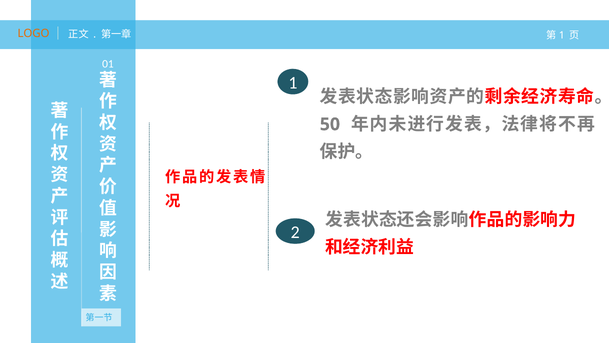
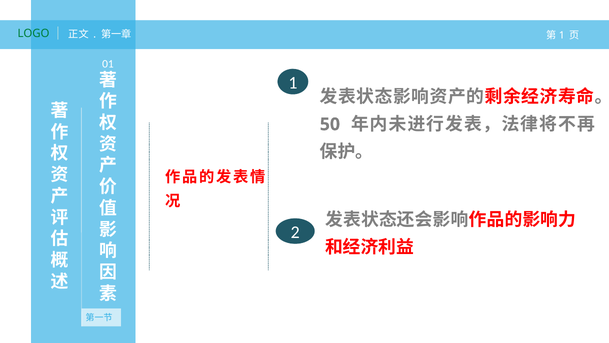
LOGO colour: orange -> green
